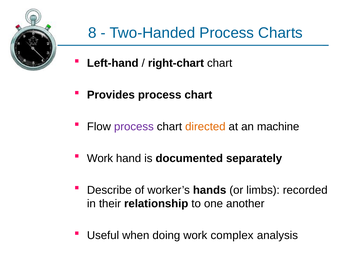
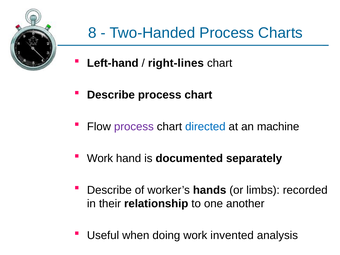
right-chart: right-chart -> right-lines
Provides at (111, 95): Provides -> Describe
directed colour: orange -> blue
complex: complex -> invented
